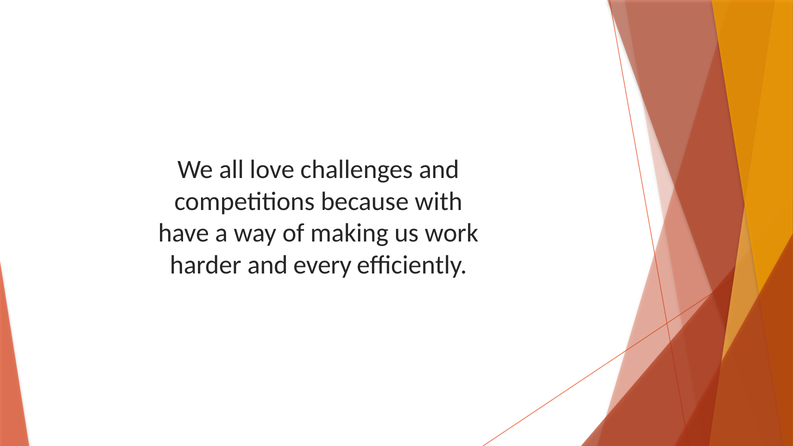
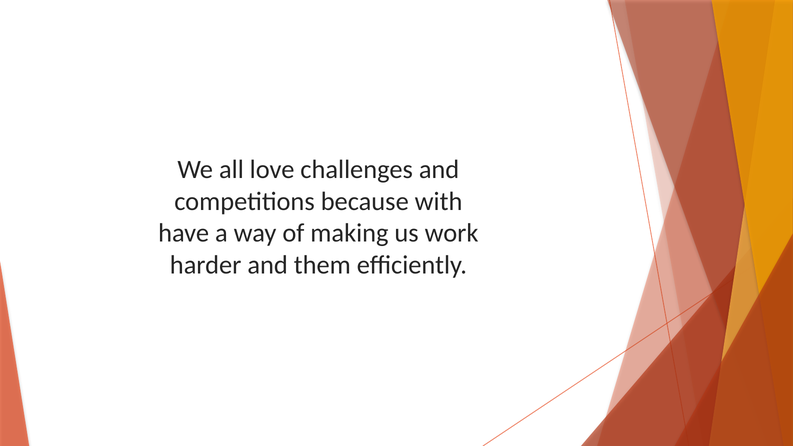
every: every -> them
